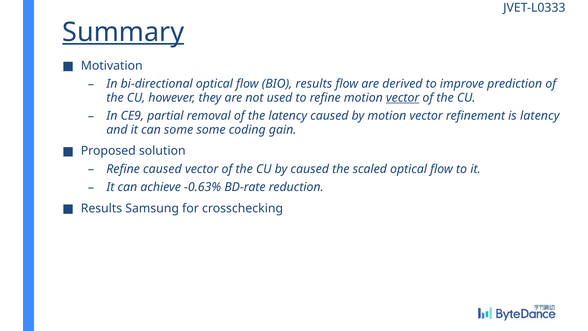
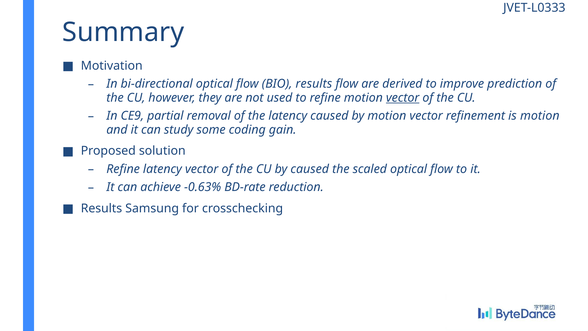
Summary underline: present -> none
is latency: latency -> motion
can some: some -> study
Refine caused: caused -> latency
